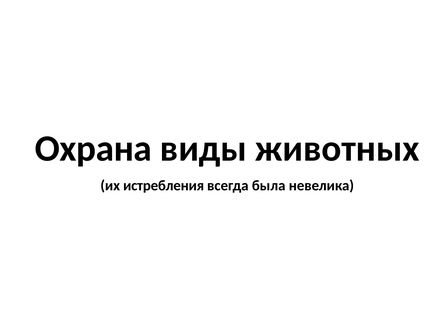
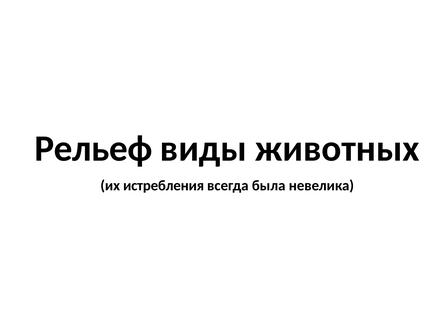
Охрана: Охрана -> Рельеф
